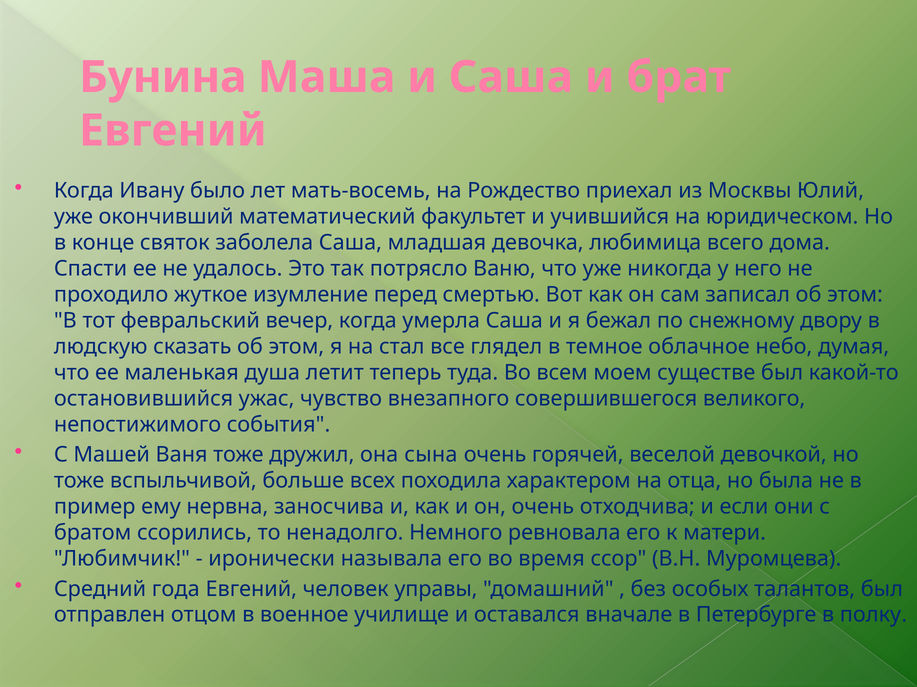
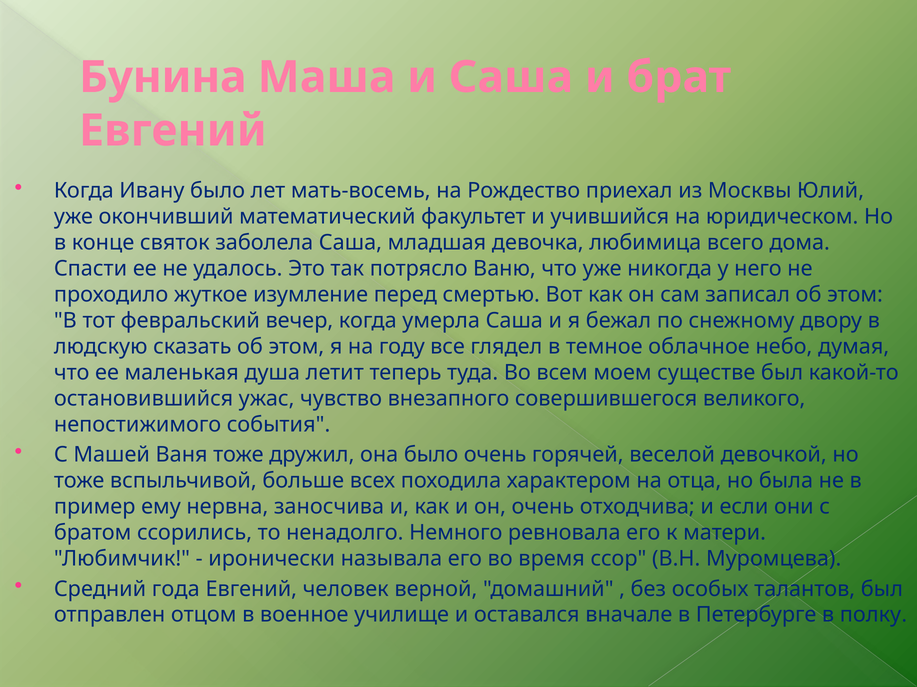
стал: стал -> году
она сына: сына -> было
управы: управы -> верной
